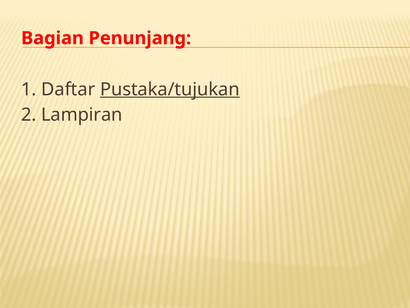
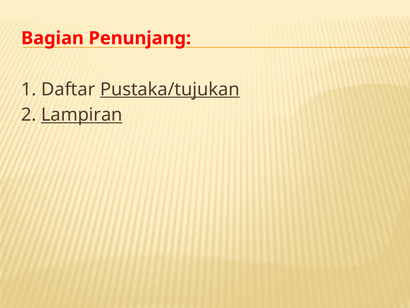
Lampiran underline: none -> present
